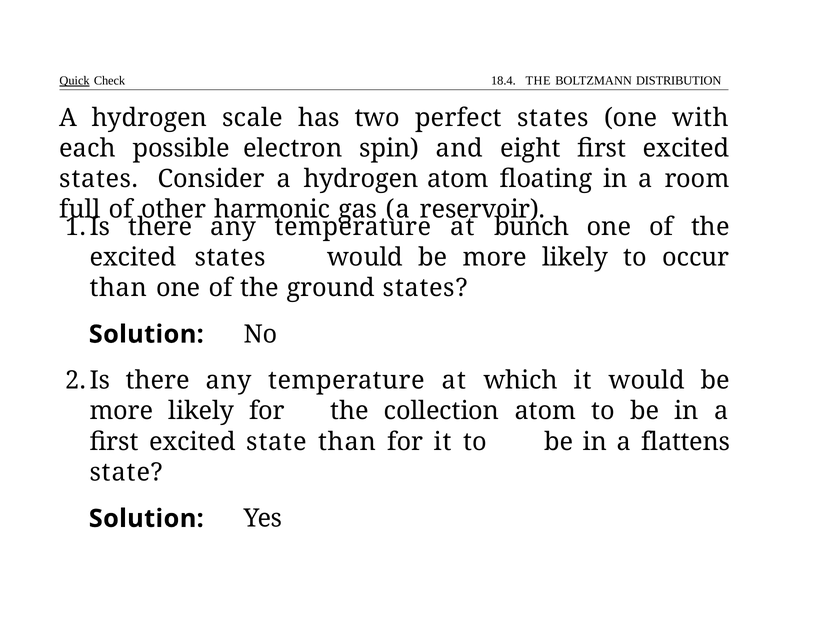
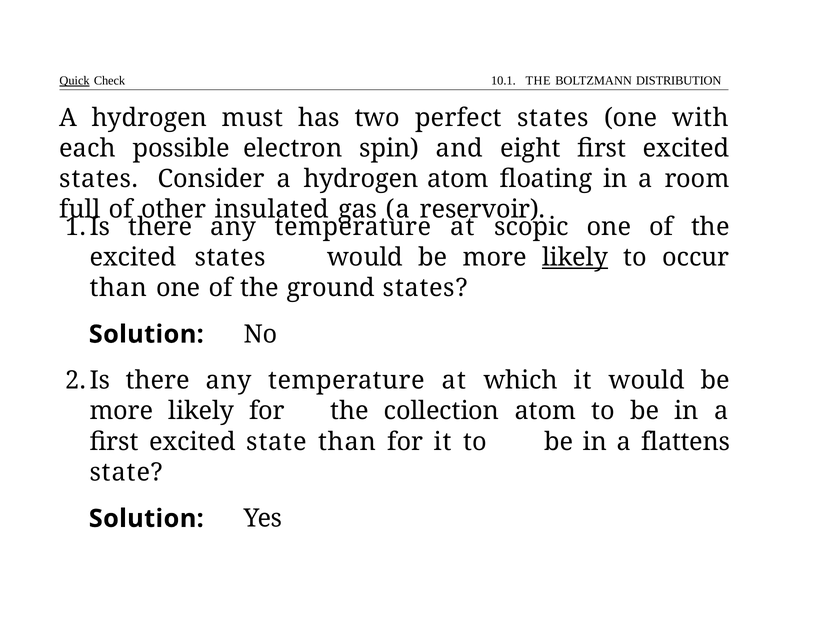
18.4: 18.4 -> 10.1
scale: scale -> must
harmonic: harmonic -> insulated
bunch: bunch -> scopic
likely at (575, 257) underline: none -> present
